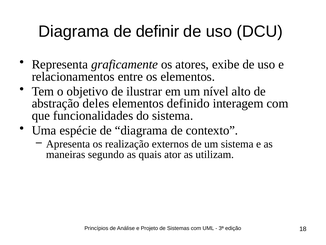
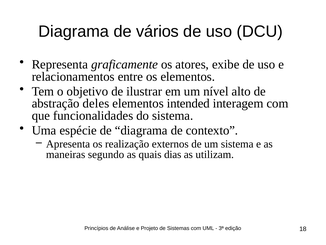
definir: definir -> vários
definido: definido -> intended
ator: ator -> dias
